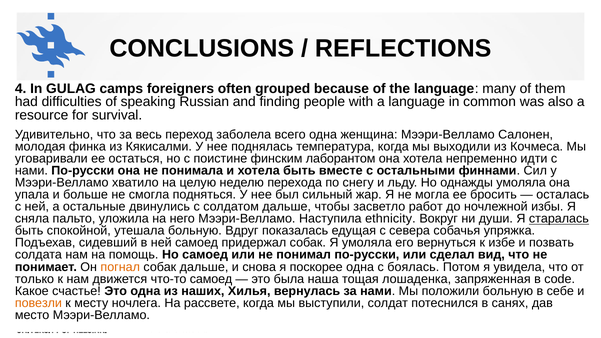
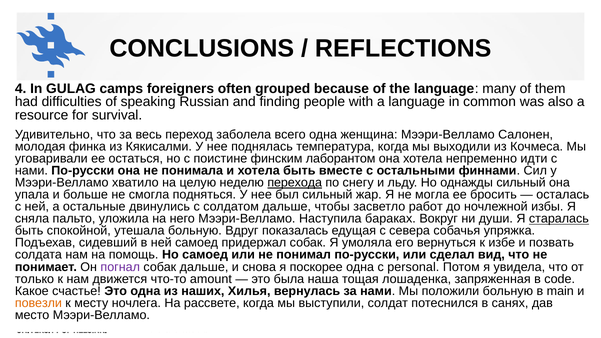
перехода underline: none -> present
однажды умоляла: умоляла -> сильный
ethnicity: ethnicity -> бараках
погнал colour: orange -> purple
боялась: боялась -> personal
что-то самоед: самоед -> amount
себе: себе -> main
